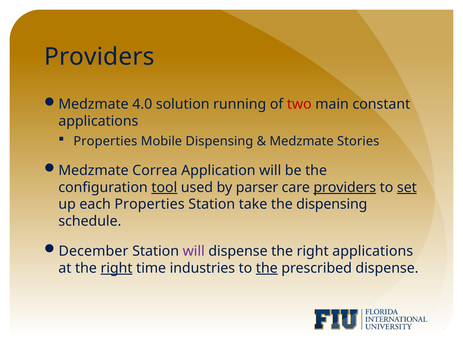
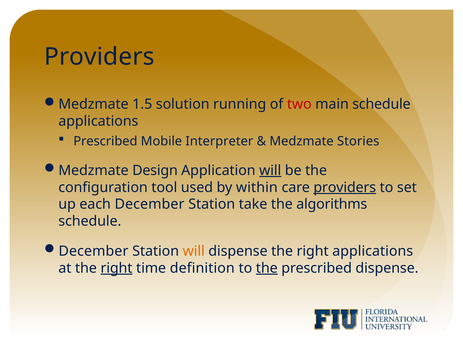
4.0: 4.0 -> 1.5
main constant: constant -> schedule
Properties at (105, 141): Properties -> Prescribed
Mobile Dispensing: Dispensing -> Interpreter
Correa: Correa -> Design
will at (270, 171) underline: none -> present
tool underline: present -> none
parser: parser -> within
set underline: present -> none
each Properties: Properties -> December
the dispensing: dispensing -> algorithms
will at (194, 251) colour: purple -> orange
industries: industries -> definition
